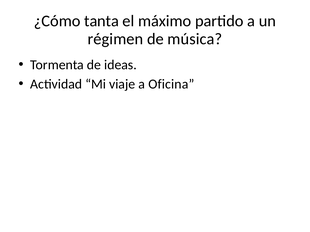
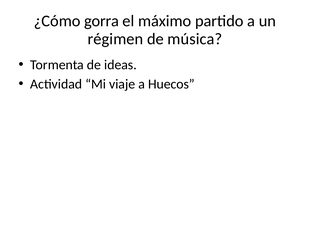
tanta: tanta -> gorra
Oficina: Oficina -> Huecos
